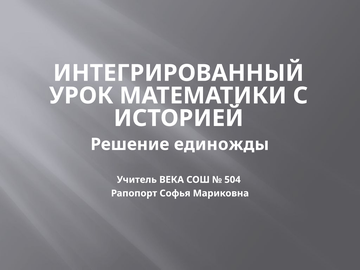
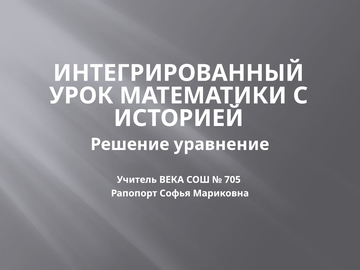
единожды: единожды -> уравнение
504: 504 -> 705
